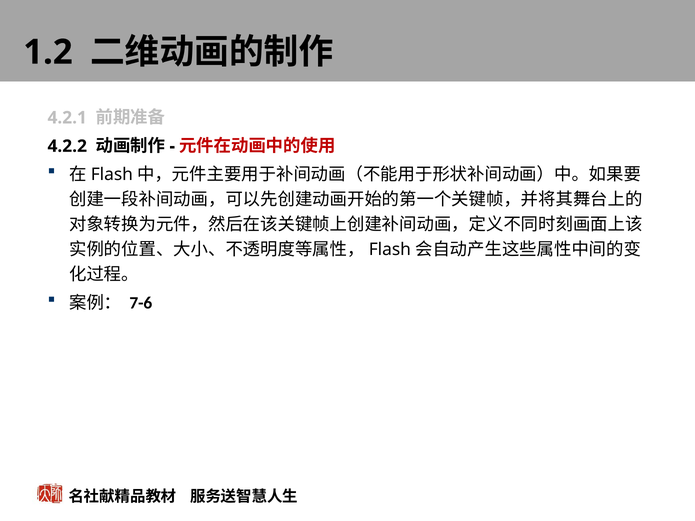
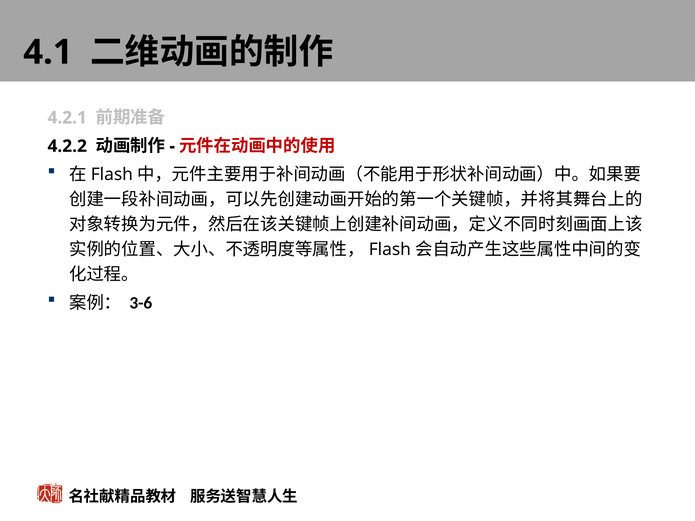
1.2: 1.2 -> 4.1
7-6: 7-6 -> 3-6
